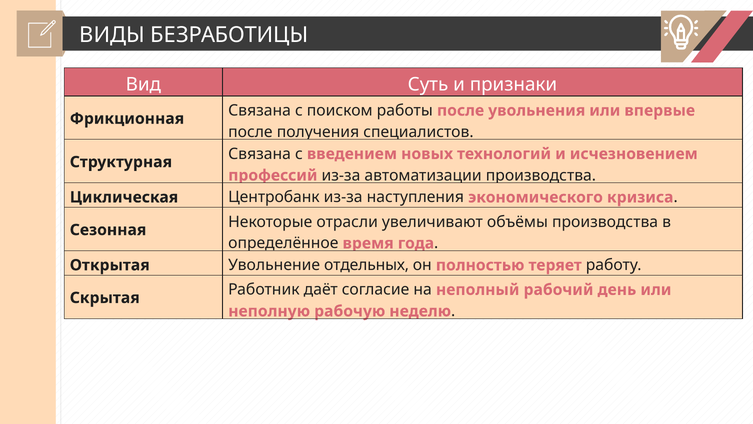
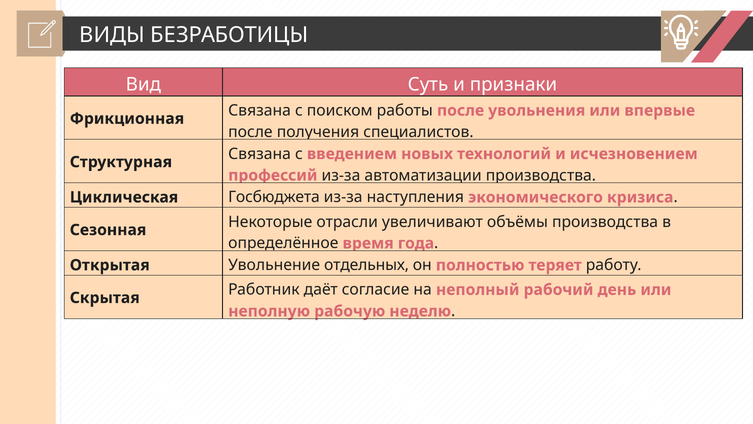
Центробанк: Центробанк -> Госбюджета
